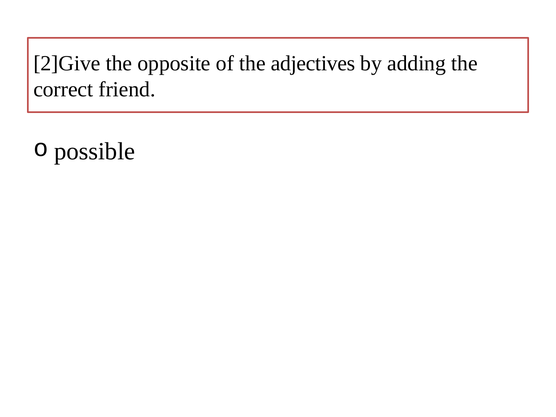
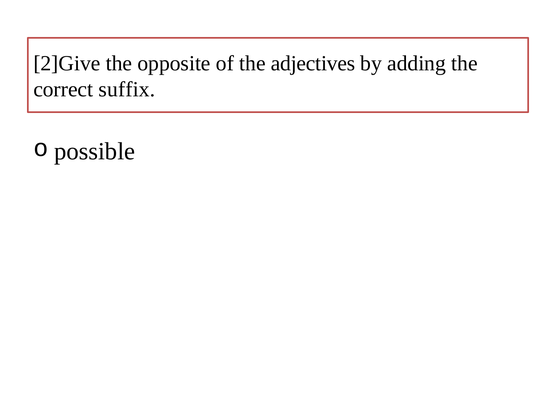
friend: friend -> suffix
